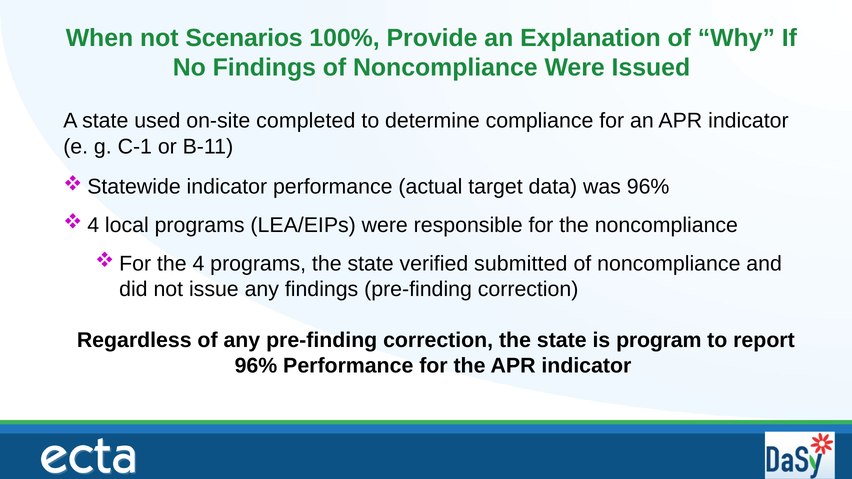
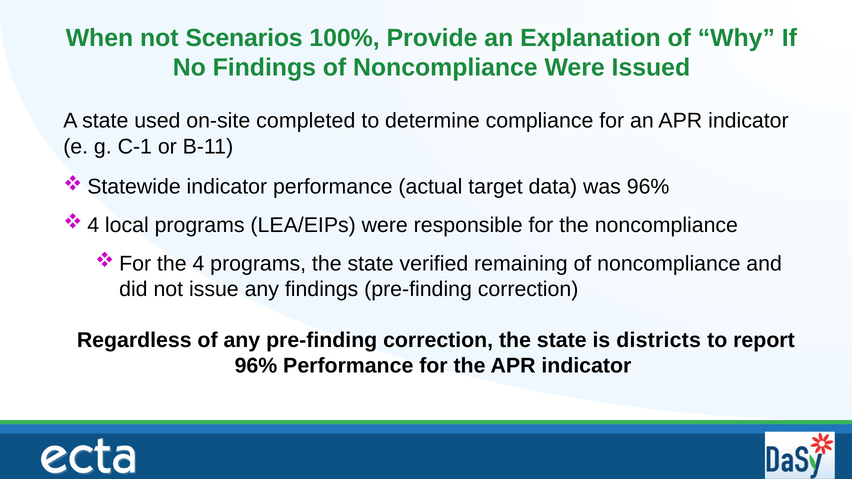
submitted: submitted -> remaining
program: program -> districts
